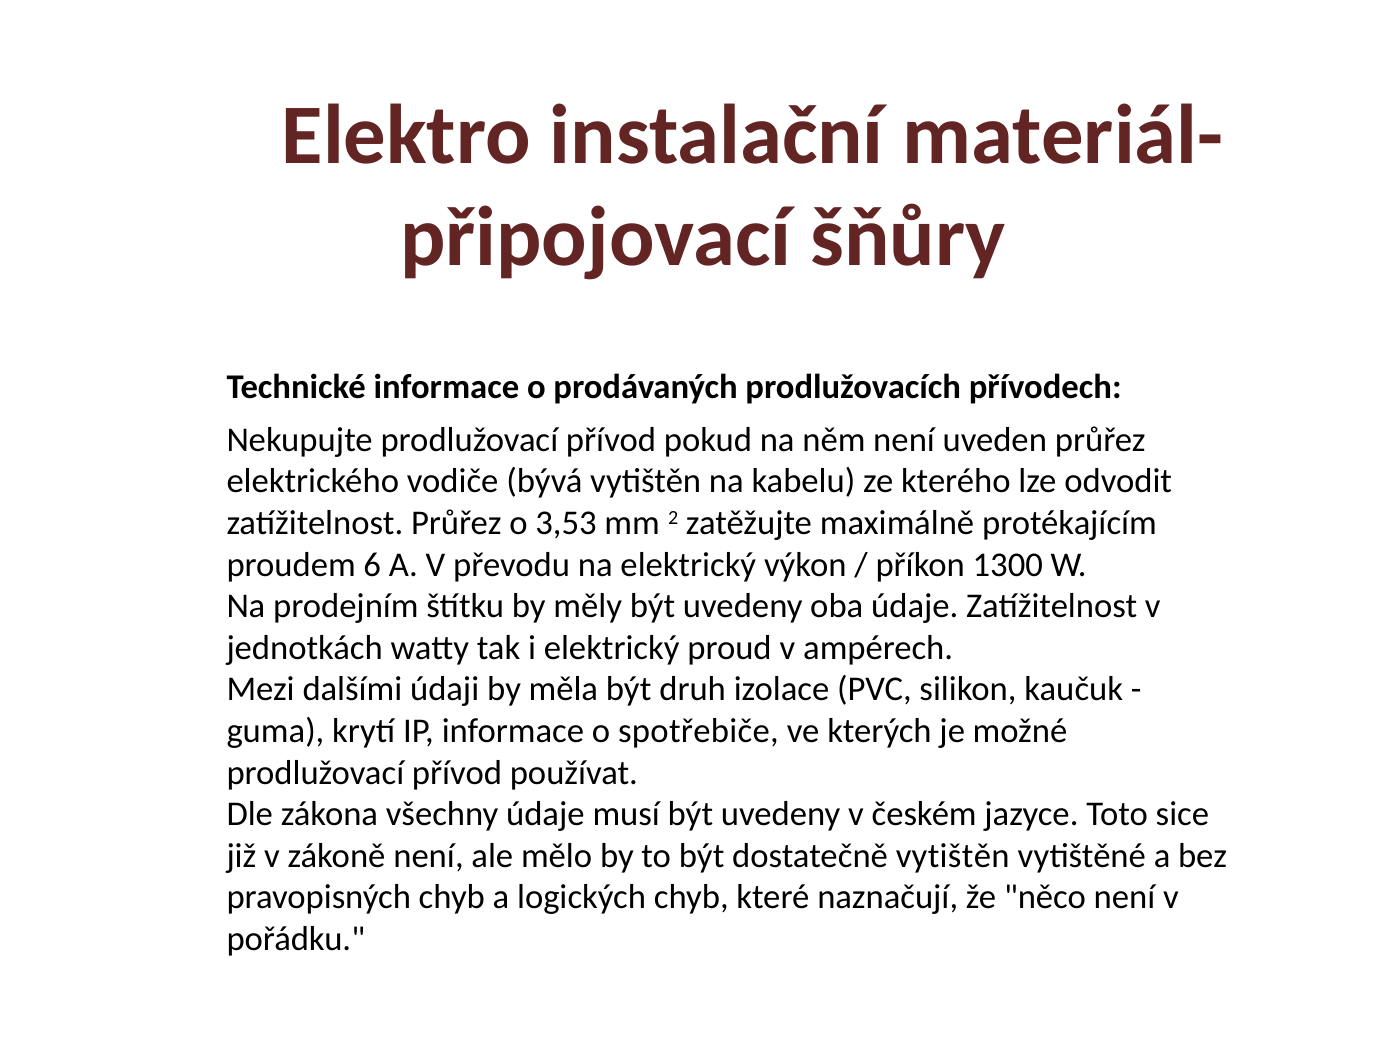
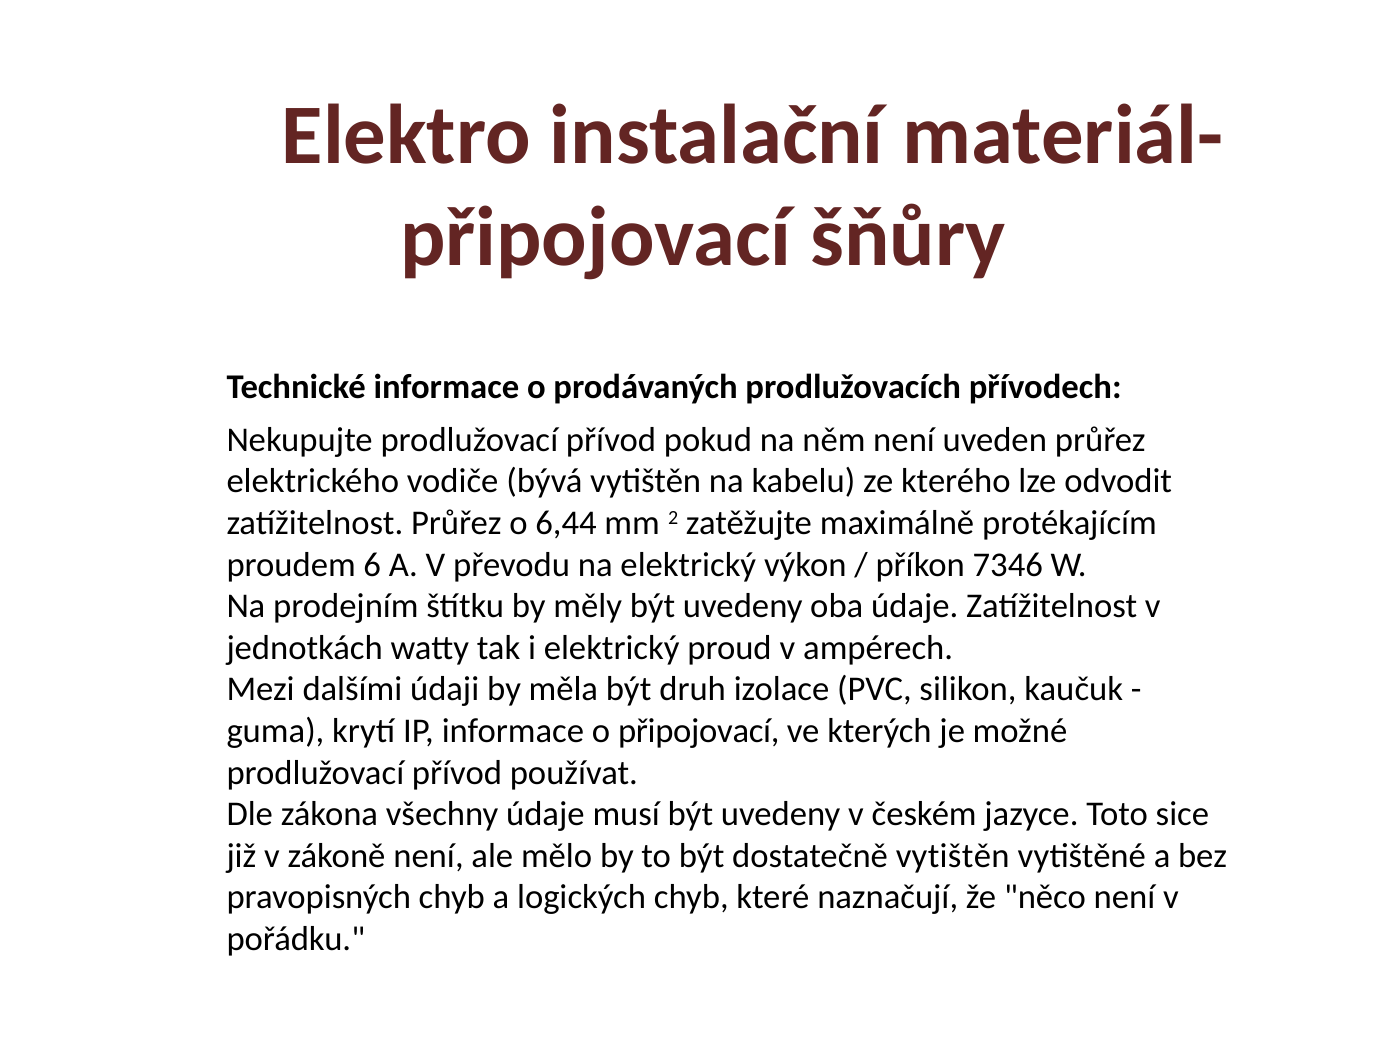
3,53: 3,53 -> 6,44
1300: 1300 -> 7346
o spotřebiče: spotřebiče -> připojovací
